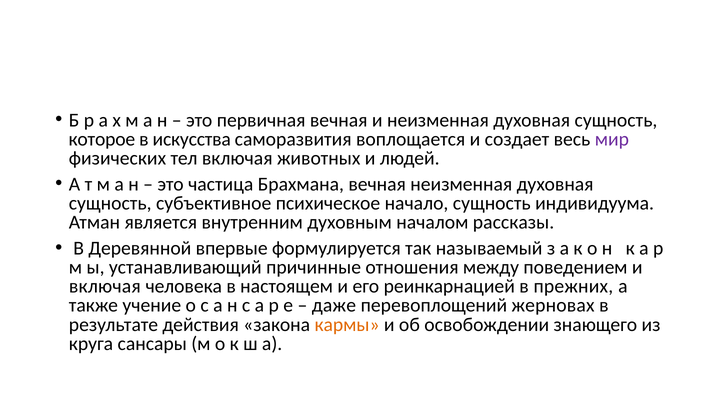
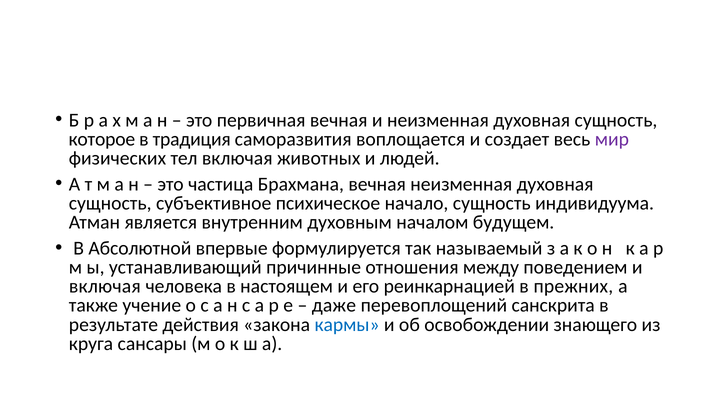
искусства: искусства -> традиция
рассказы: рассказы -> будущем
Деревянной: Деревянной -> Абсолютной
жерновах: жерновах -> санскрита
кармы colour: orange -> blue
